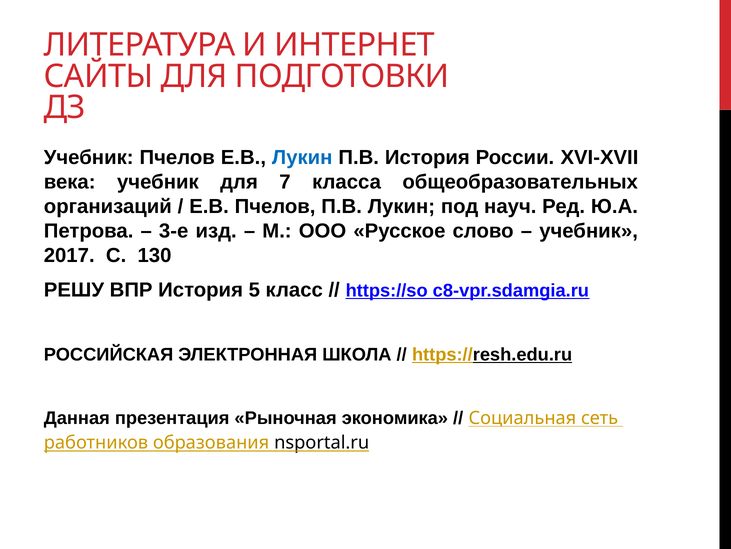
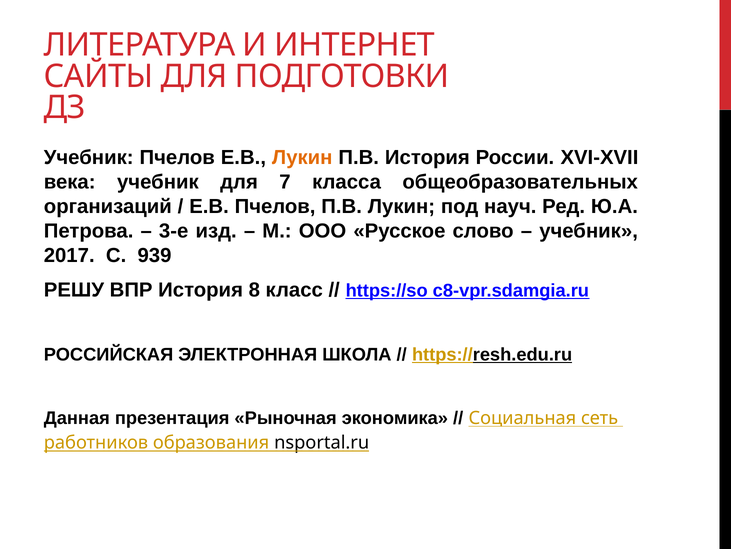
Лукин at (302, 157) colour: blue -> orange
130: 130 -> 939
5: 5 -> 8
